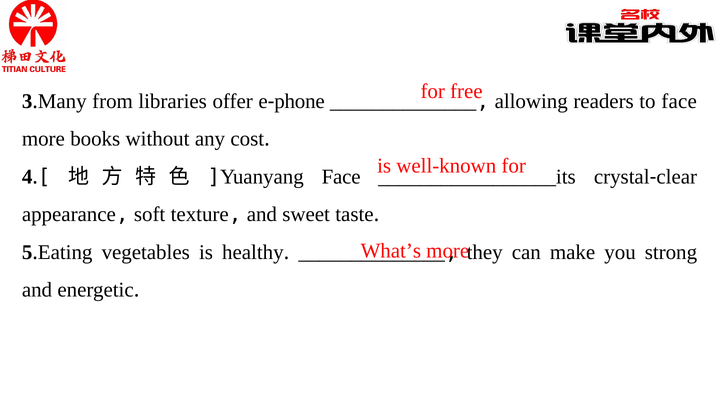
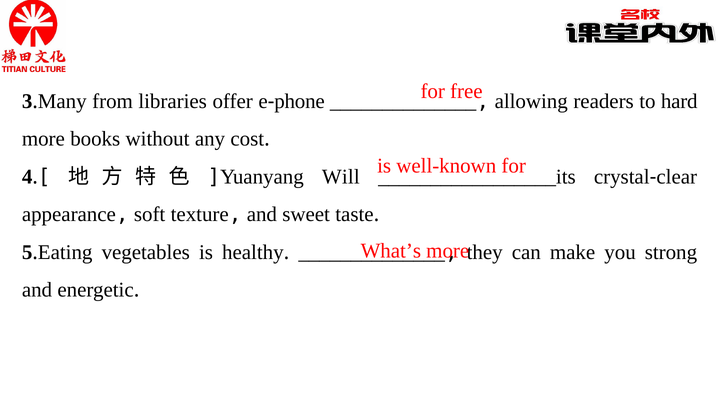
to face: face -> hard
Face at (341, 177): Face -> Will
